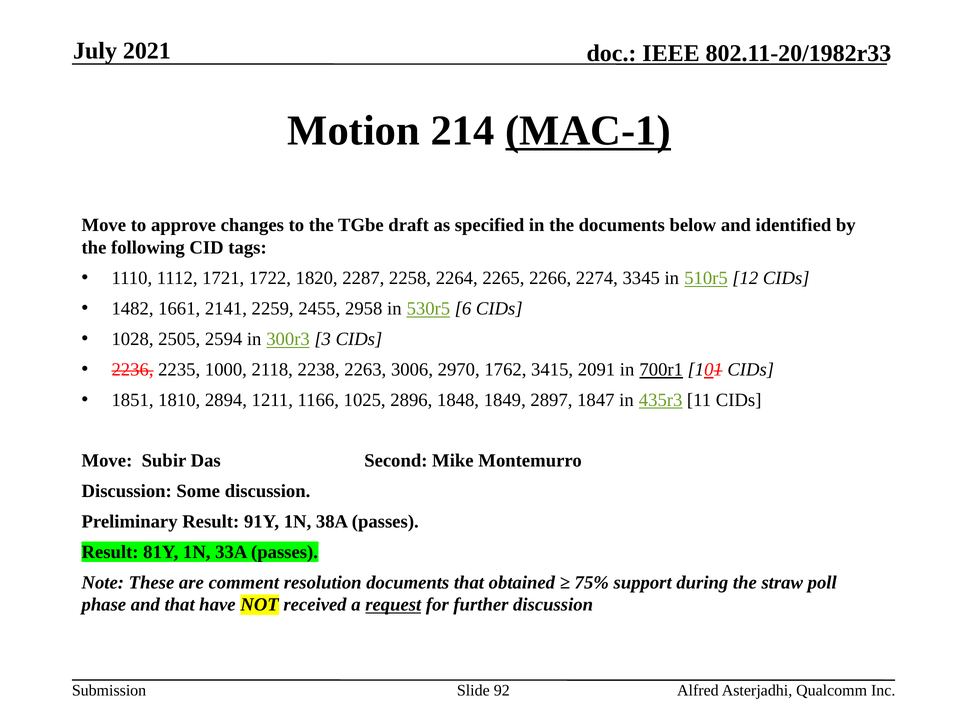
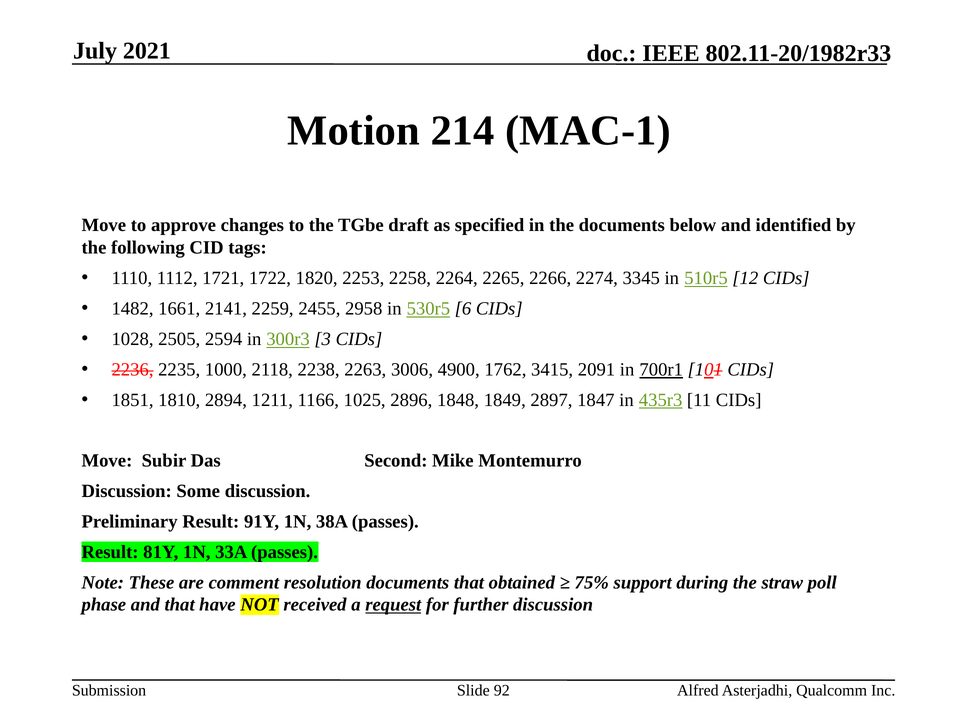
MAC-1 underline: present -> none
2287: 2287 -> 2253
2970: 2970 -> 4900
